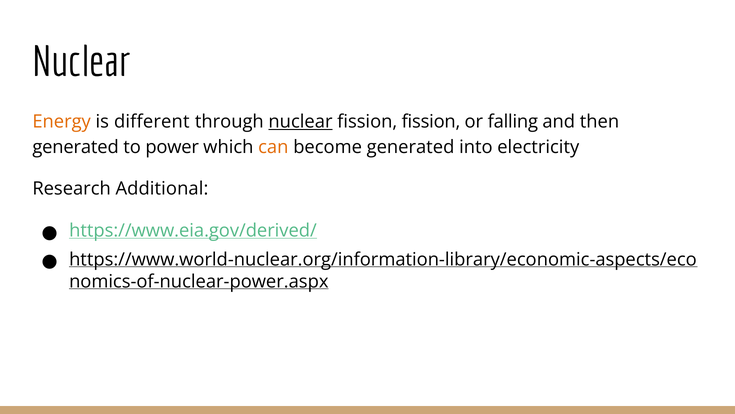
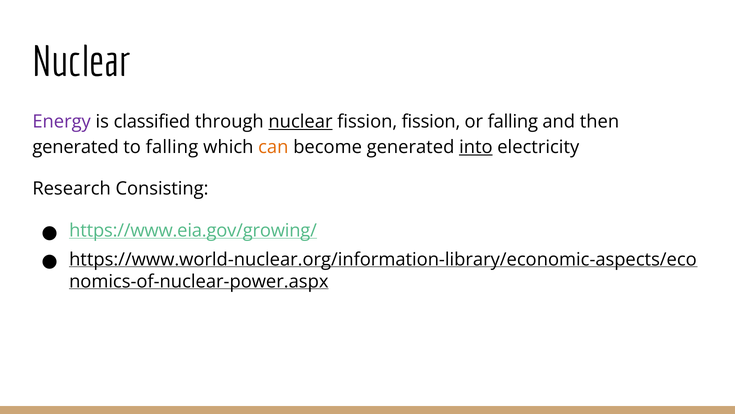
Energy colour: orange -> purple
different: different -> classified
to power: power -> falling
into underline: none -> present
Additional: Additional -> Consisting
https://www.eia.gov/derived/: https://www.eia.gov/derived/ -> https://www.eia.gov/growing/
